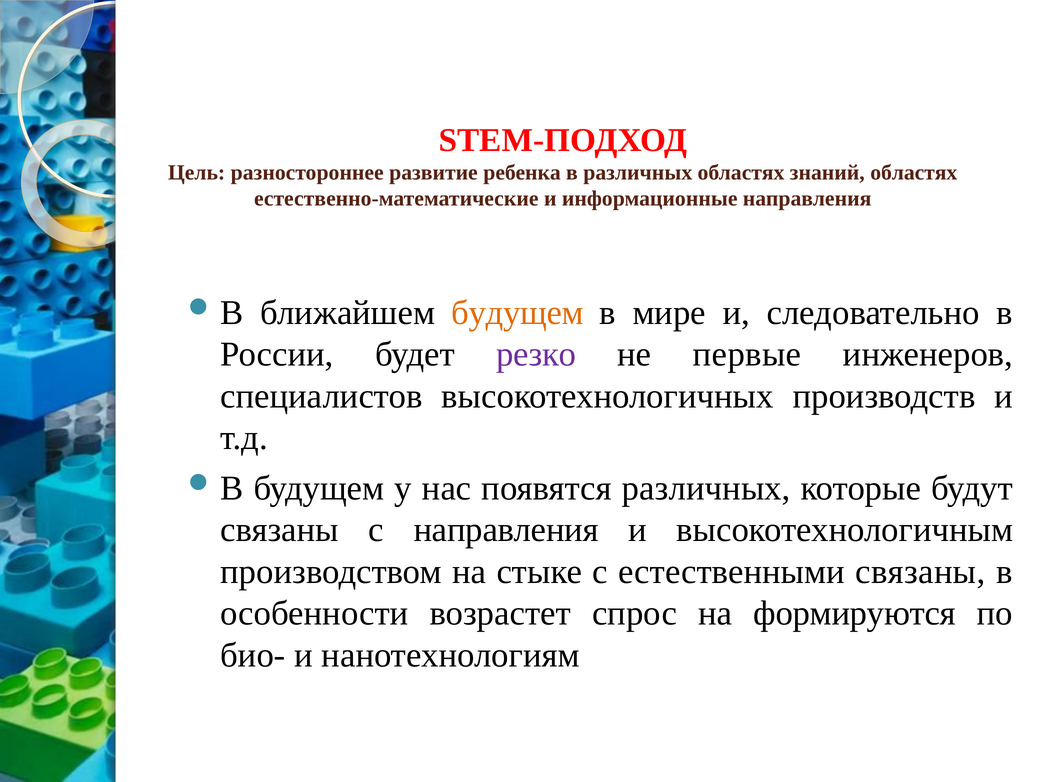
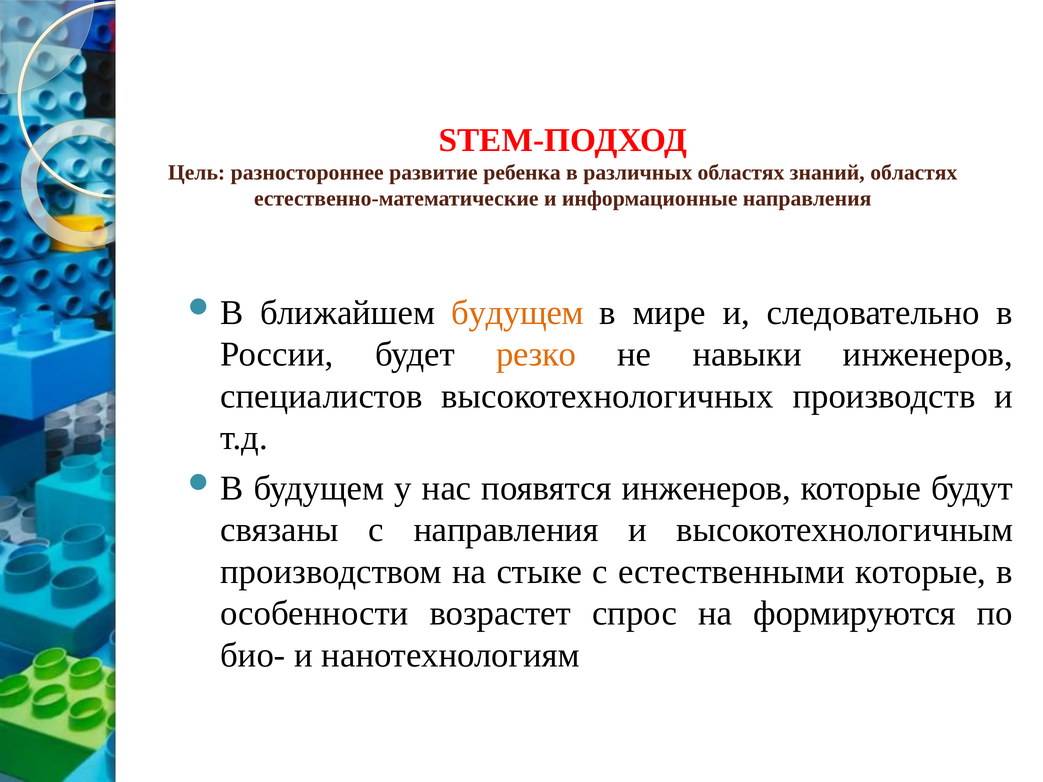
резко colour: purple -> orange
первые: первые -> навыки
появятся различных: различных -> инженеров
естественными связаны: связаны -> которые
